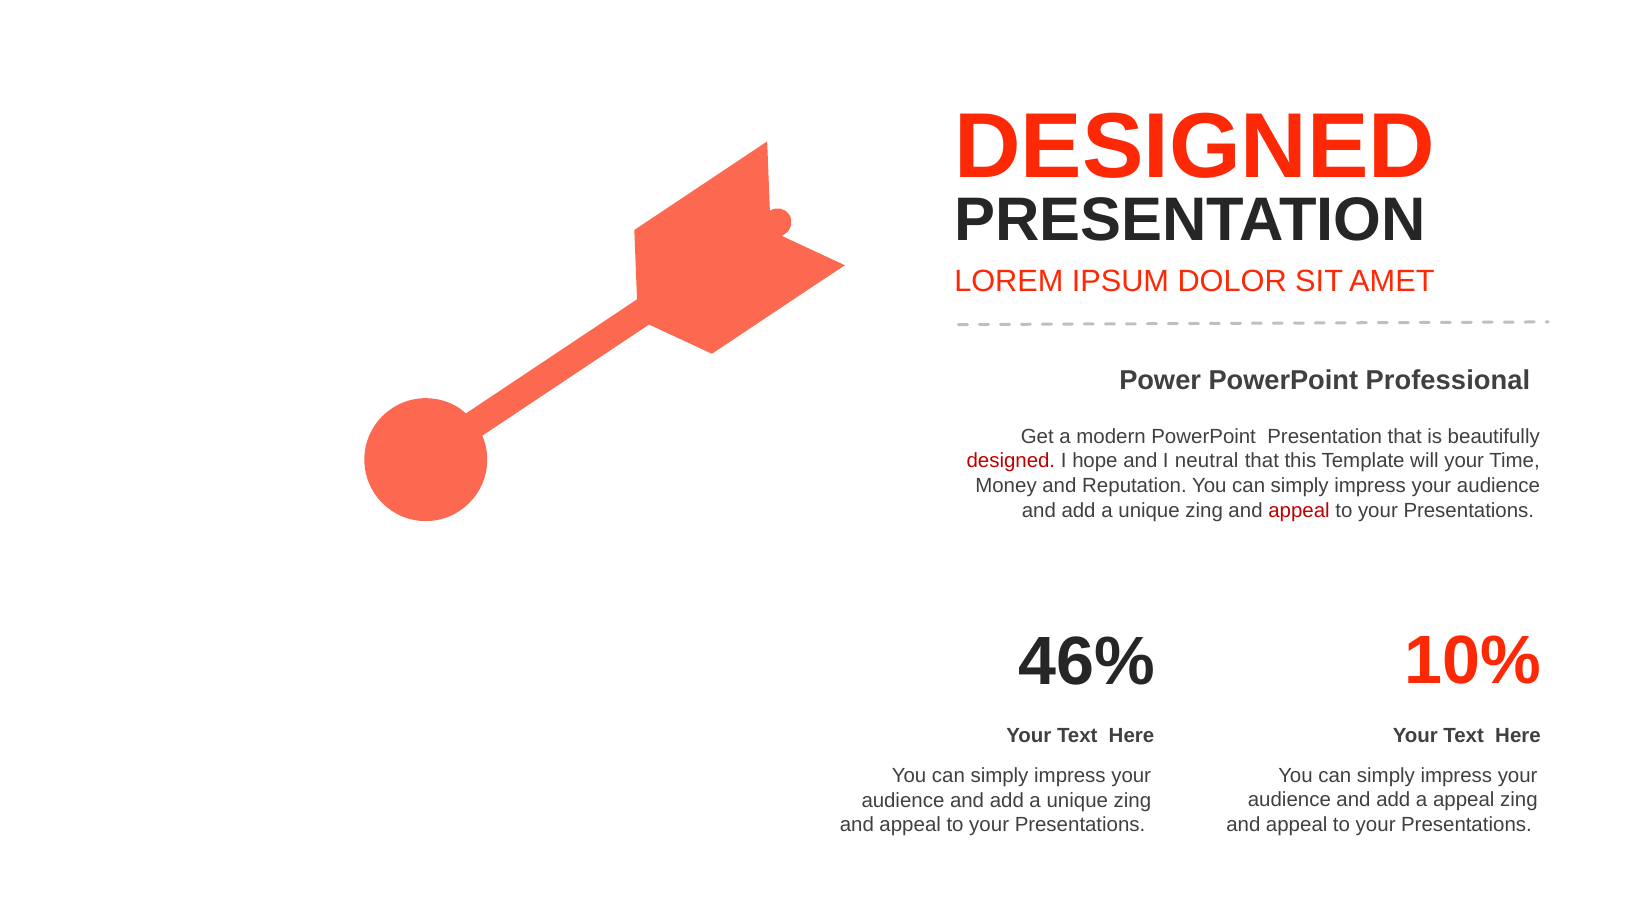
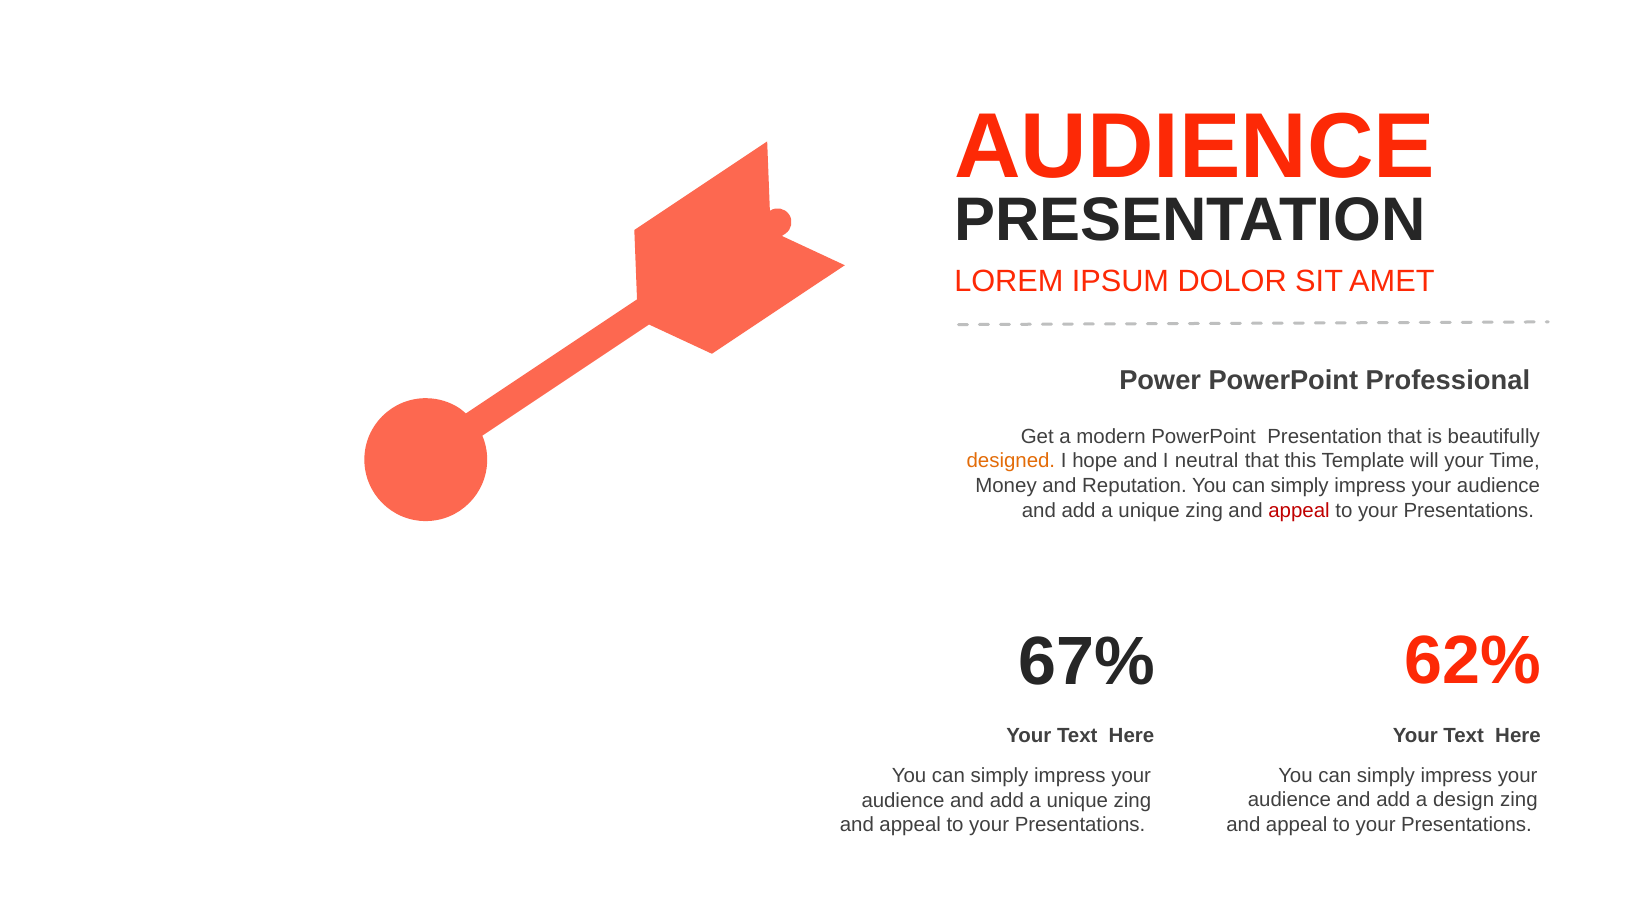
DESIGNED at (1195, 147): DESIGNED -> AUDIENCE
designed at (1011, 461) colour: red -> orange
10%: 10% -> 62%
46%: 46% -> 67%
a appeal: appeal -> design
